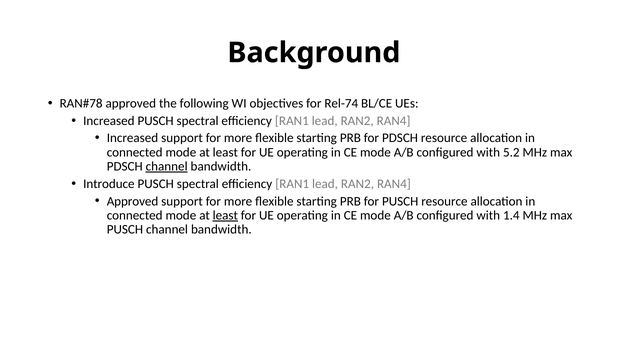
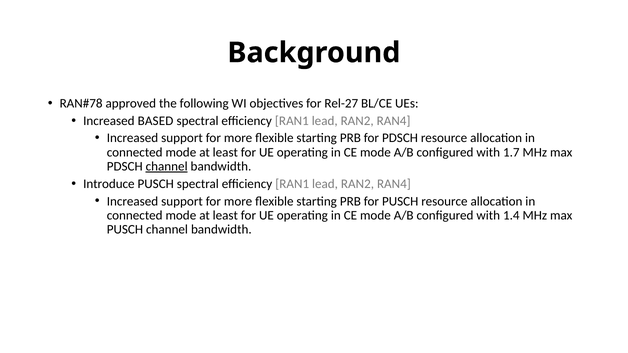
Rel-74: Rel-74 -> Rel-27
Increased PUSCH: PUSCH -> BASED
5.2: 5.2 -> 1.7
Approved at (133, 201): Approved -> Increased
least at (225, 215) underline: present -> none
